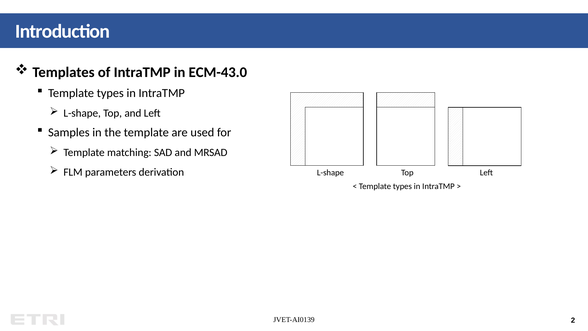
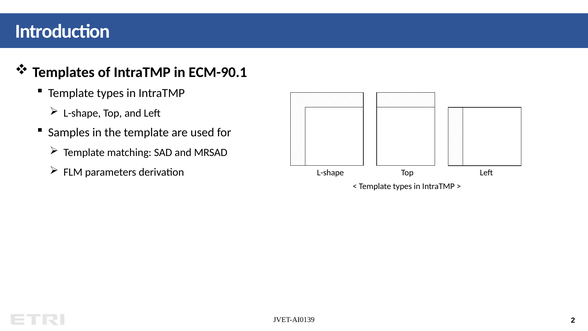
ECM-43.0: ECM-43.0 -> ECM-90.1
